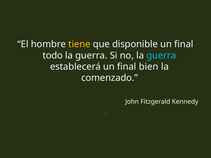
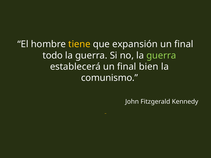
disponible: disponible -> expansión
guerra at (161, 56) colour: light blue -> light green
comenzado: comenzado -> comunismo
